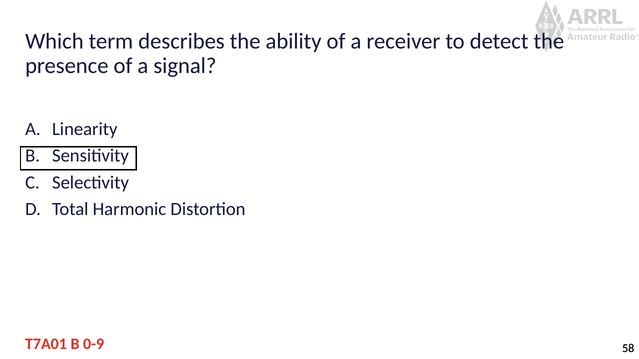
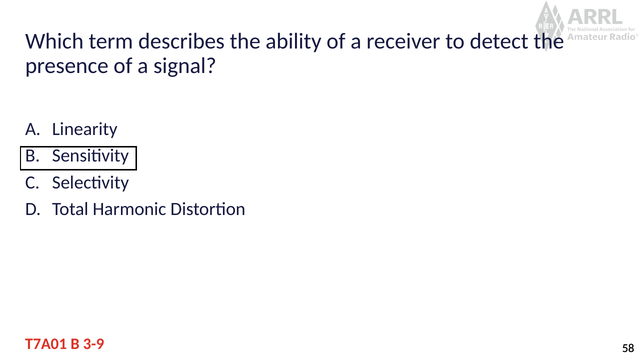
0-9: 0-9 -> 3-9
